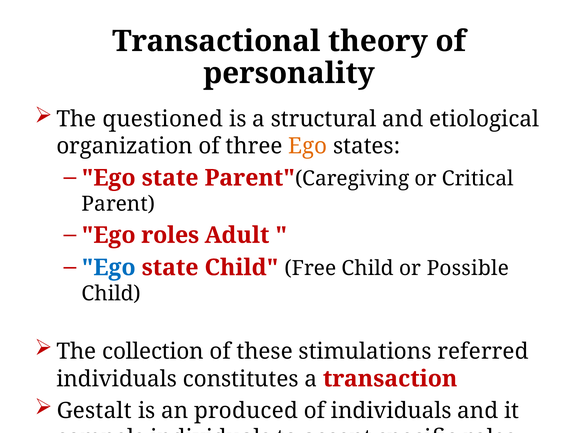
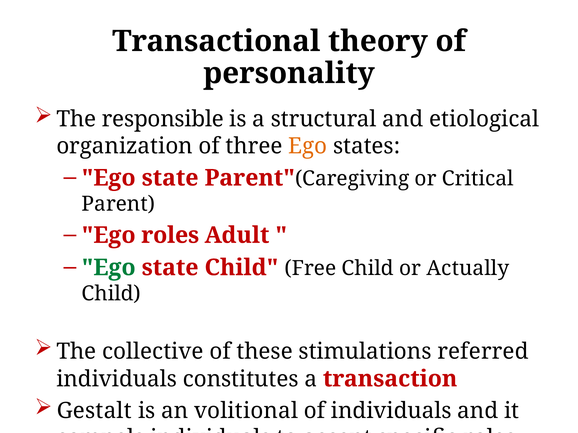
questioned: questioned -> responsible
Ego at (109, 268) colour: blue -> green
Possible: Possible -> Actually
collection: collection -> collective
produced: produced -> volitional
